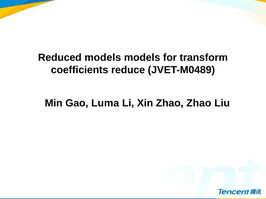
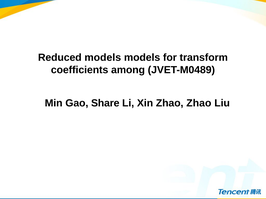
reduce: reduce -> among
Luma: Luma -> Share
